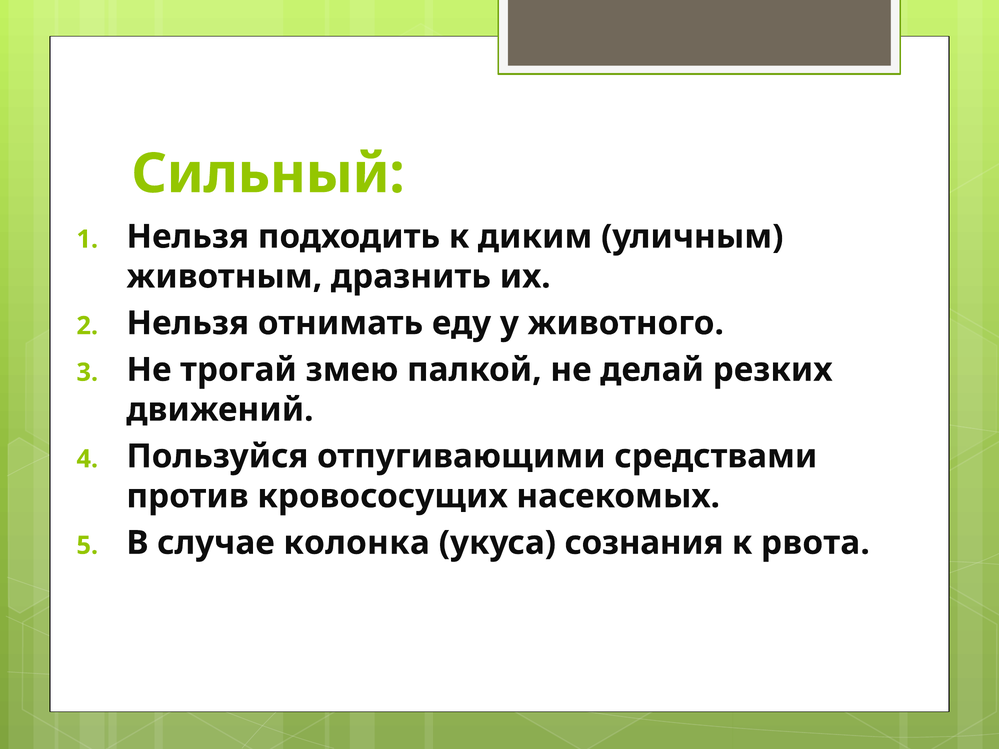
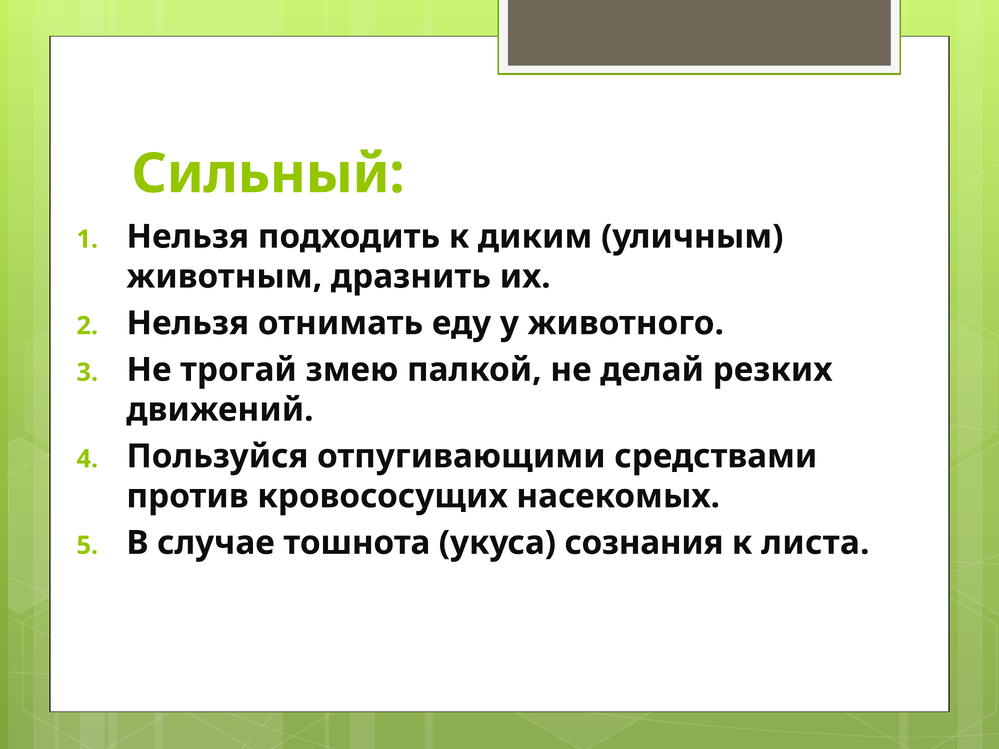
колонка: колонка -> тошнота
рвота: рвота -> листа
